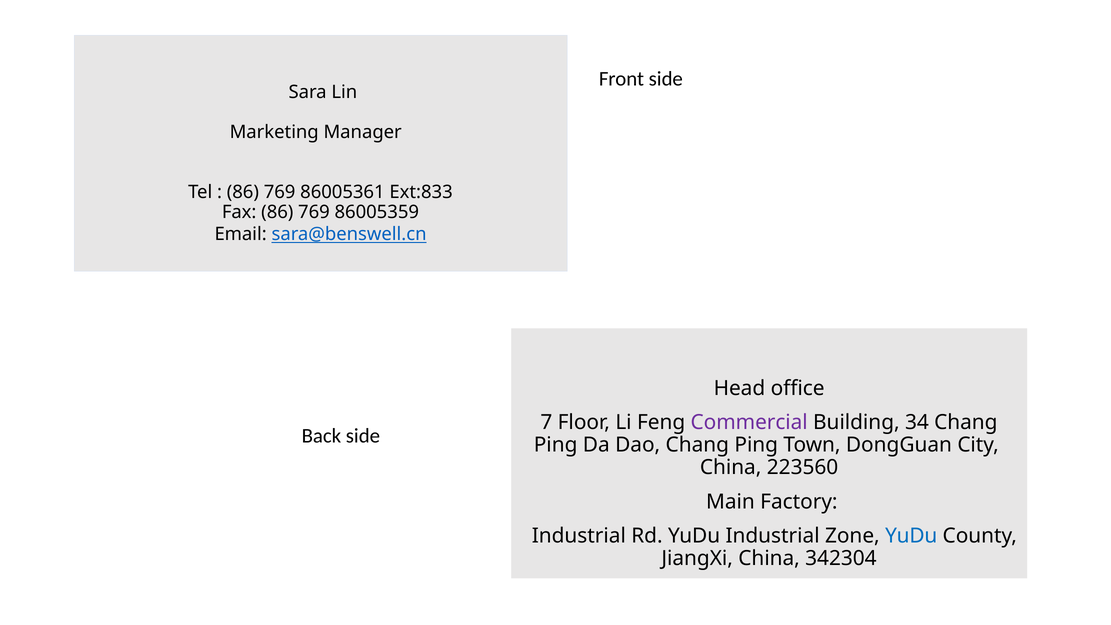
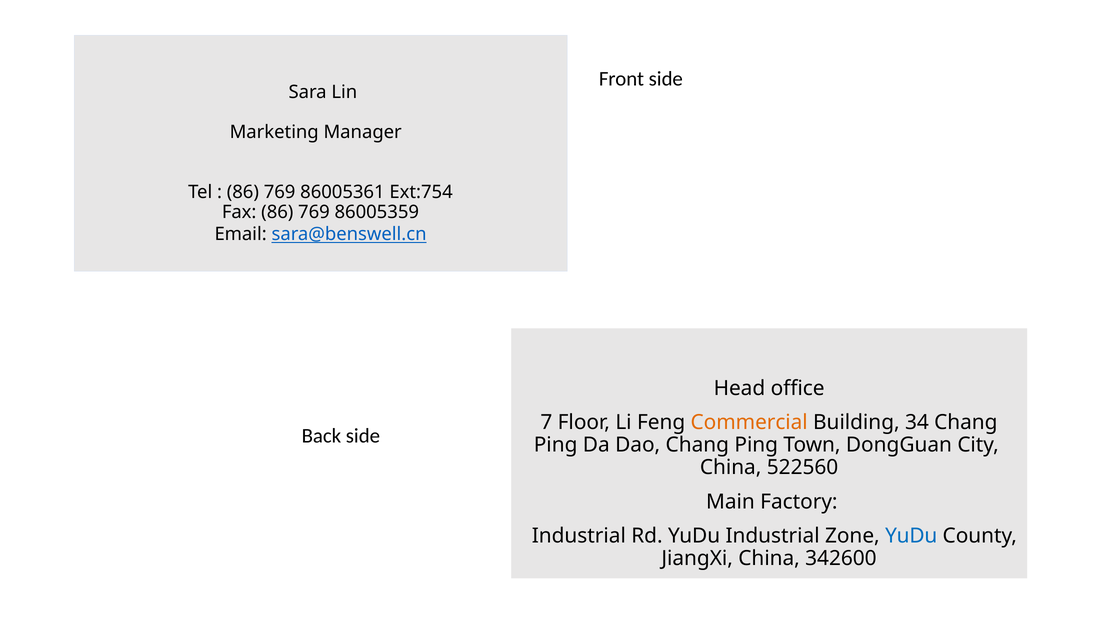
Ext:833: Ext:833 -> Ext:754
Commercial colour: purple -> orange
223560: 223560 -> 522560
342304: 342304 -> 342600
